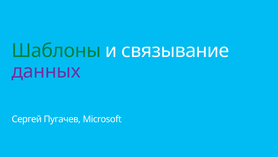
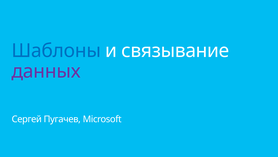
Шаблоны colour: green -> blue
